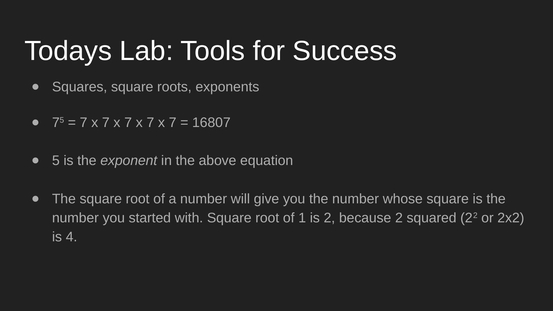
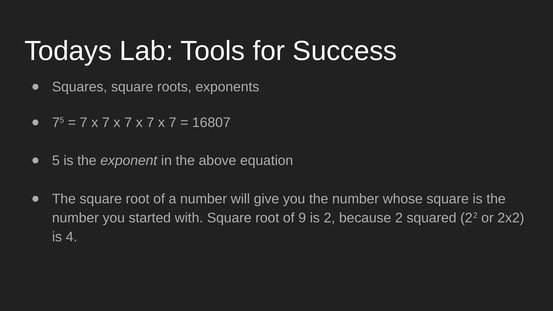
1: 1 -> 9
